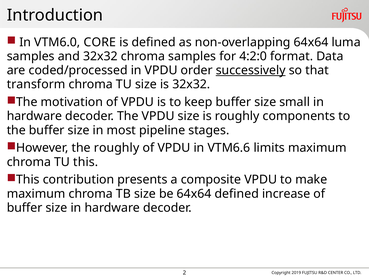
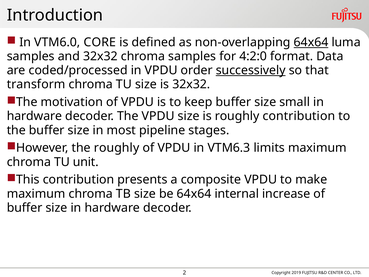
64x64 at (311, 42) underline: none -> present
roughly components: components -> contribution
VTM6.6: VTM6.6 -> VTM6.3
TU this: this -> unit
64x64 defined: defined -> internal
